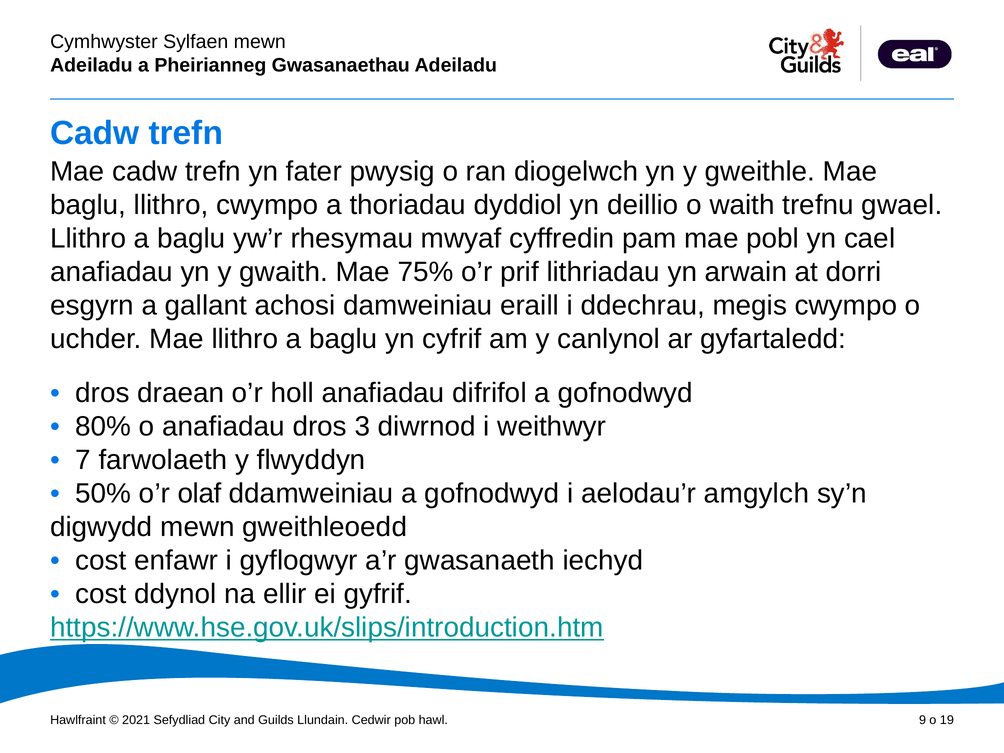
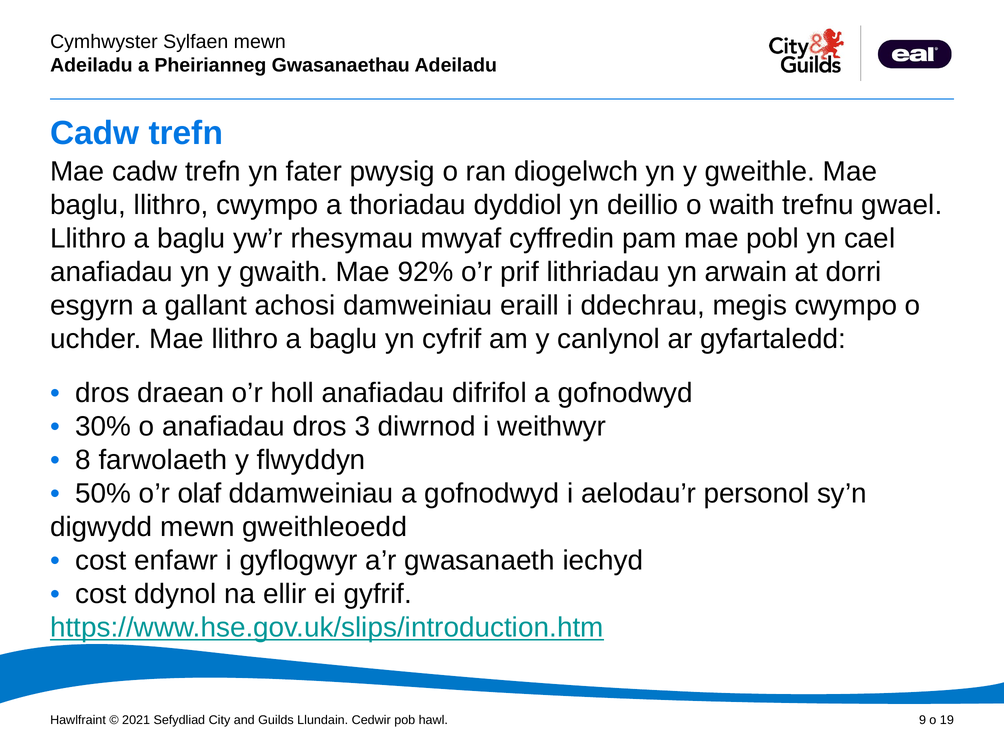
75%: 75% -> 92%
80%: 80% -> 30%
7: 7 -> 8
amgylch: amgylch -> personol
